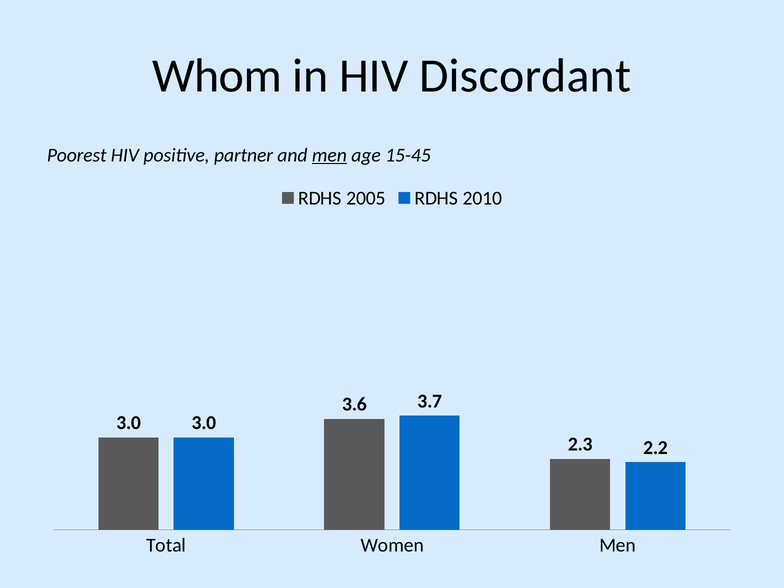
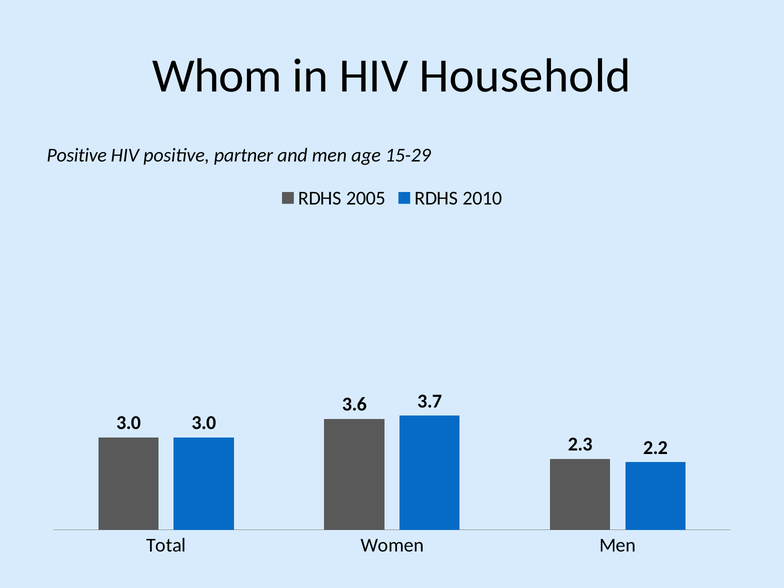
Discordant: Discordant -> Household
Poorest at (77, 155): Poorest -> Positive
men at (329, 155) underline: present -> none
15-45: 15-45 -> 15-29
